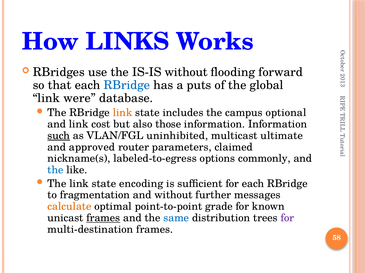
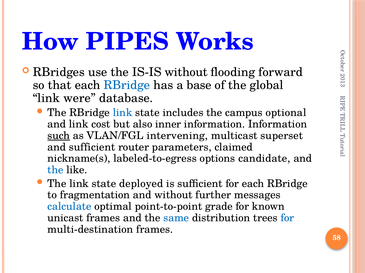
LINKS: LINKS -> PIPES
puts: puts -> base
link at (123, 113) colour: orange -> blue
those: those -> inner
uninhibited: uninhibited -> intervening
ultimate: ultimate -> superset
and approved: approved -> sufficient
commonly: commonly -> candidate
encoding: encoding -> deployed
calculate colour: orange -> blue
frames at (103, 219) underline: present -> none
for at (287, 219) colour: purple -> blue
